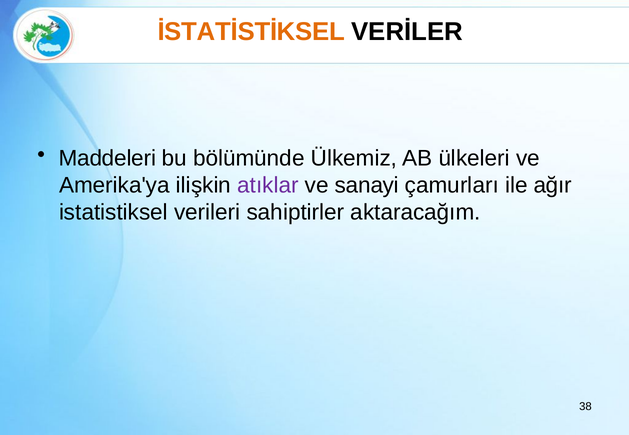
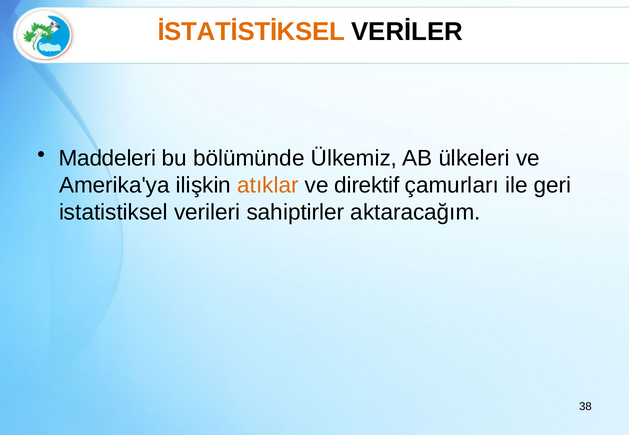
atıklar colour: purple -> orange
sanayi: sanayi -> direktif
ağır: ağır -> geri
